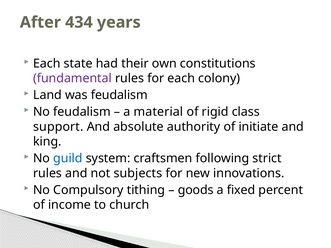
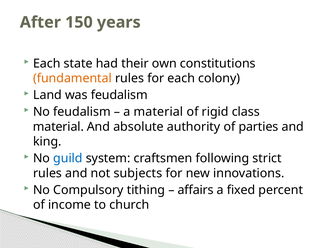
434: 434 -> 150
fundamental colour: purple -> orange
support at (58, 127): support -> material
initiate: initiate -> parties
goods: goods -> affairs
